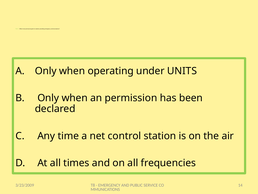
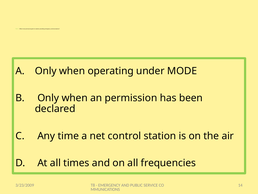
UNITS: UNITS -> MODE
